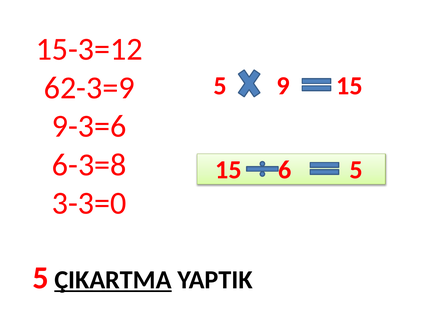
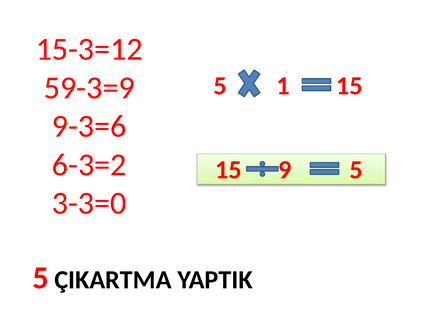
62-3=9: 62-3=9 -> 59-3=9
9: 9 -> 1
6-3=8: 6-3=8 -> 6-3=2
6: 6 -> 9
ÇIKARTMA underline: present -> none
